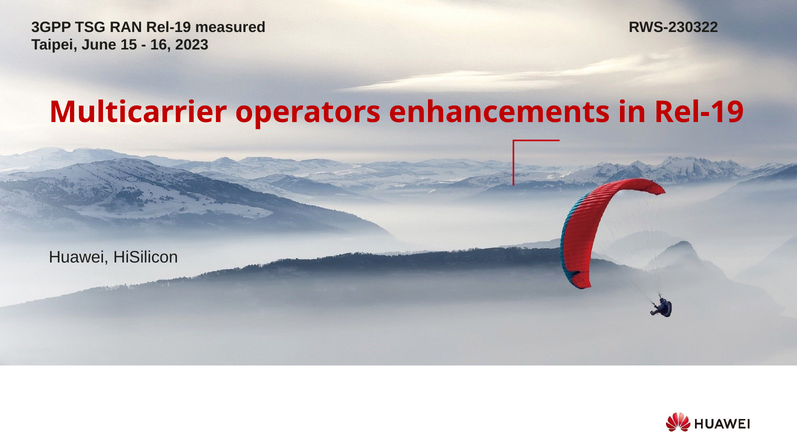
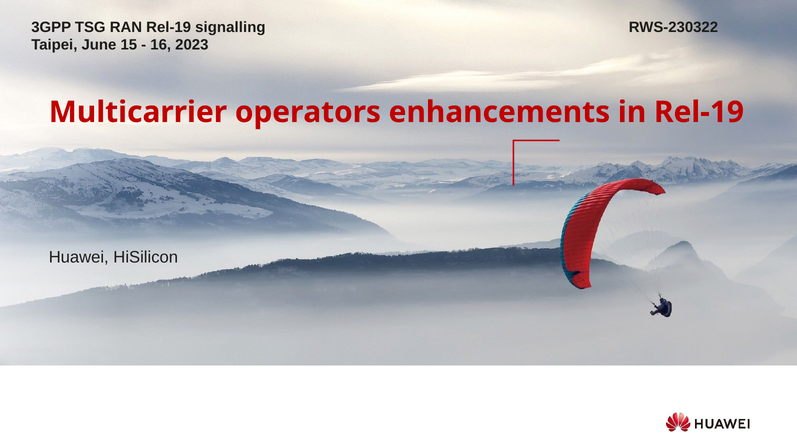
measured: measured -> signalling
